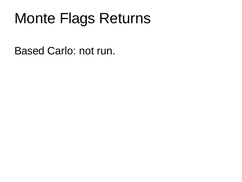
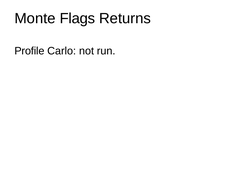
Based: Based -> Profile
